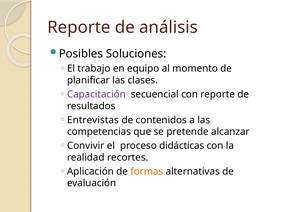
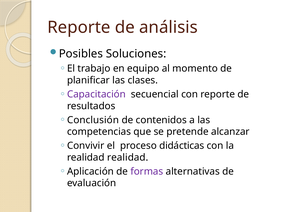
Entrevistas: Entrevistas -> Conclusión
realidad recortes: recortes -> realidad
formas colour: orange -> purple
